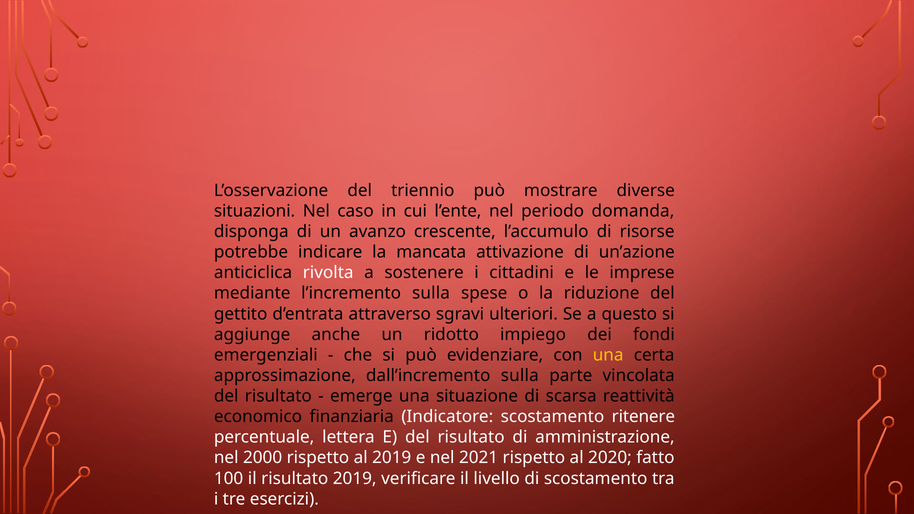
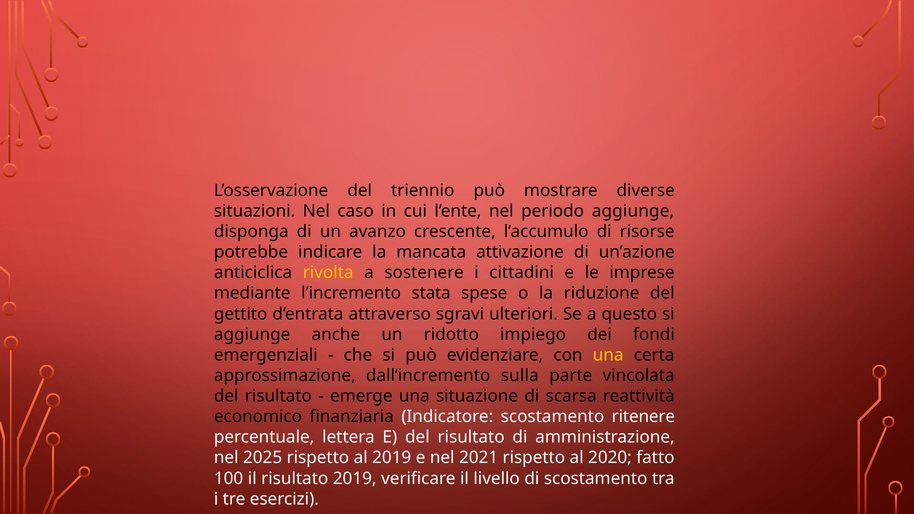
periodo domanda: domanda -> aggiunge
rivolta colour: white -> yellow
l’incremento sulla: sulla -> stata
2000: 2000 -> 2025
